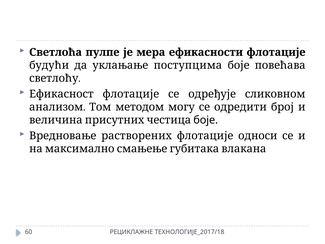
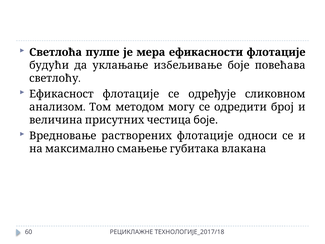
поступцима: поступцима -> избељивање
